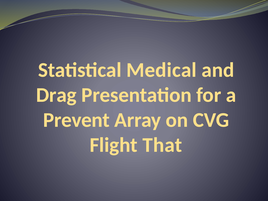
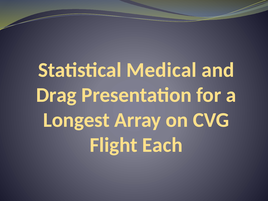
Prevent: Prevent -> Longest
That: That -> Each
